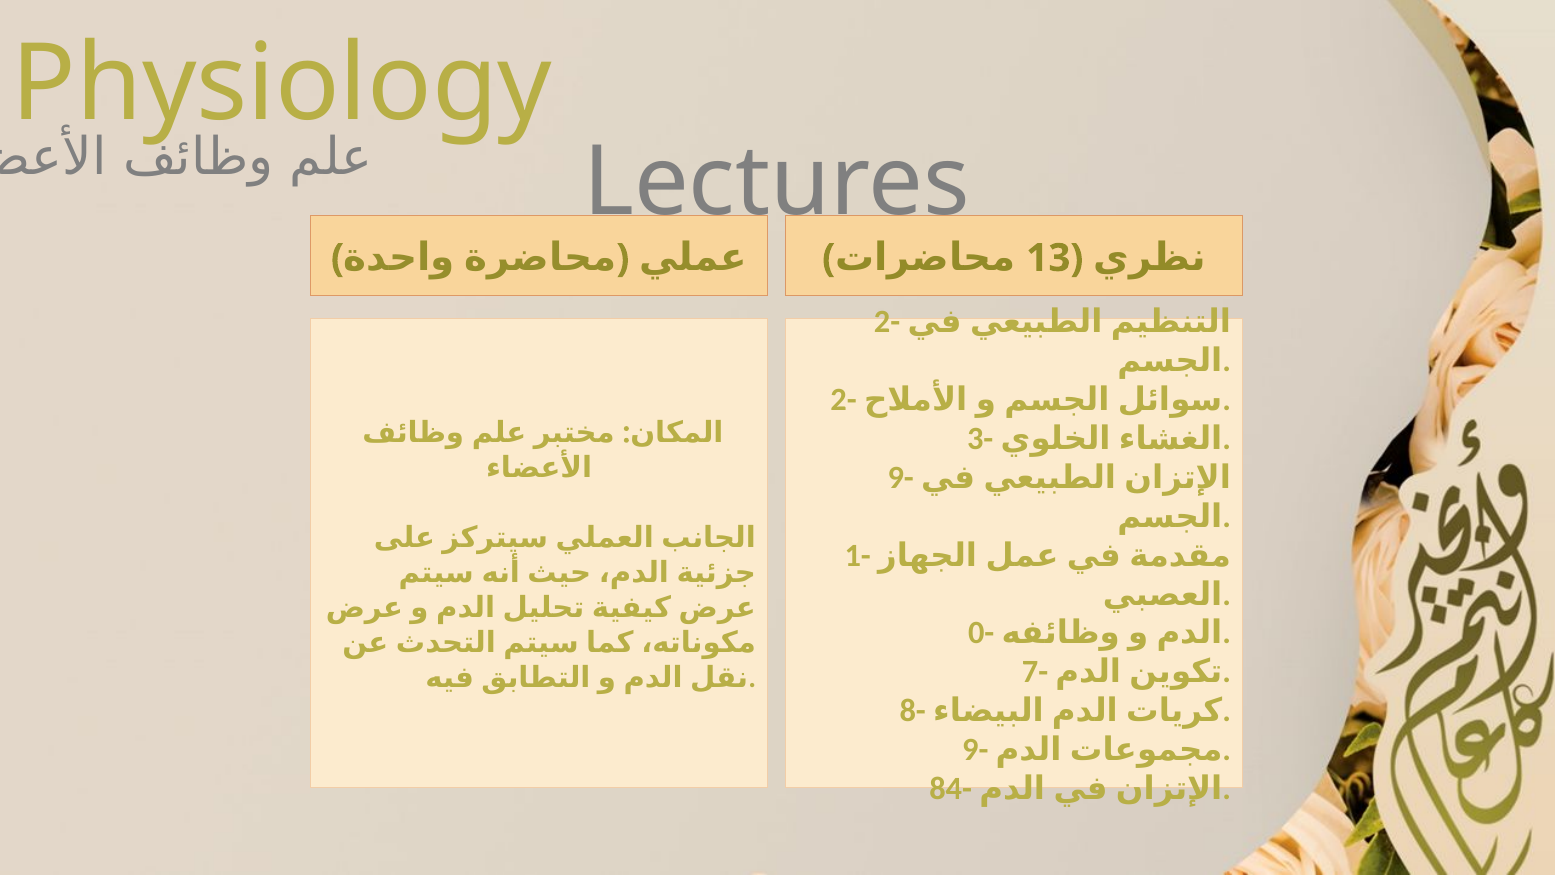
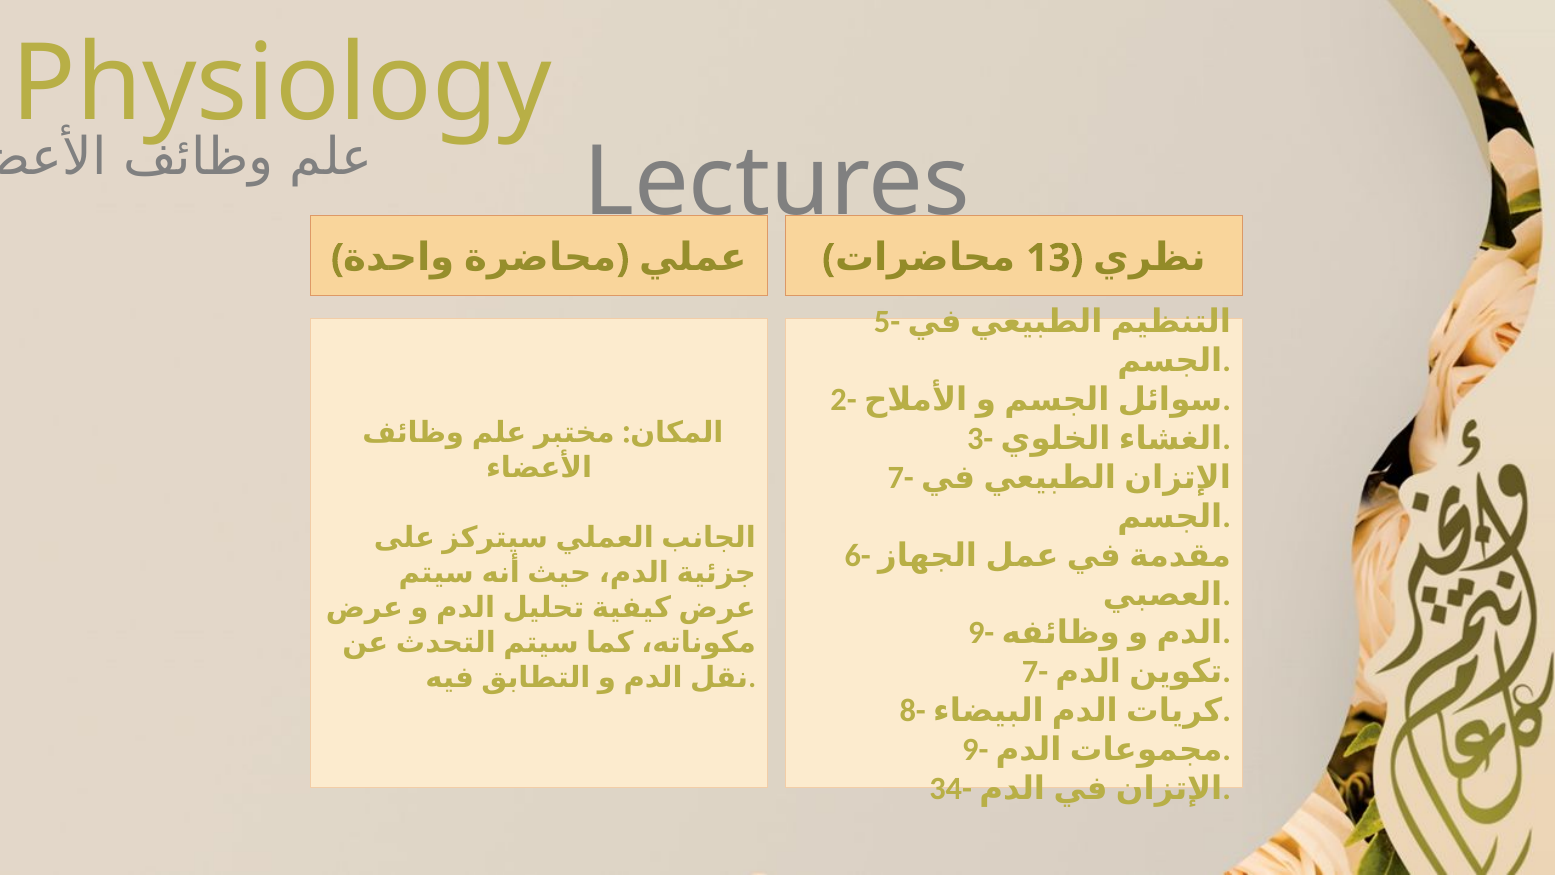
2- at (887, 322): 2- -> 5-
9- at (901, 477): 9- -> 7-
1-: 1- -> 6-
0- at (981, 633): 0- -> 9-
84-: 84- -> 34-
